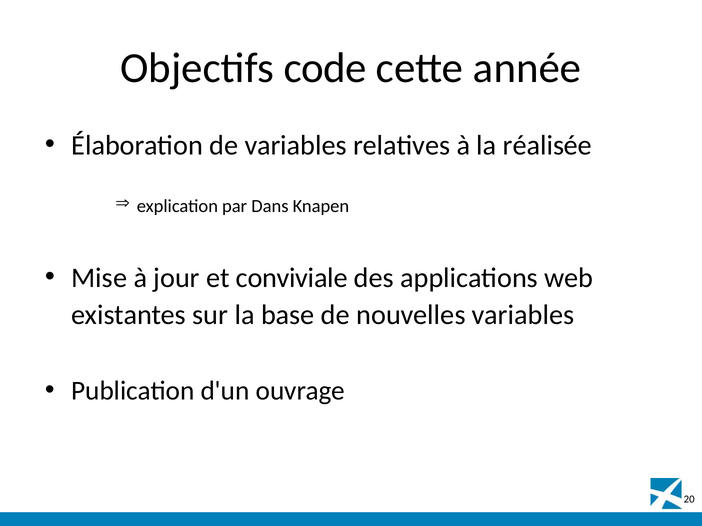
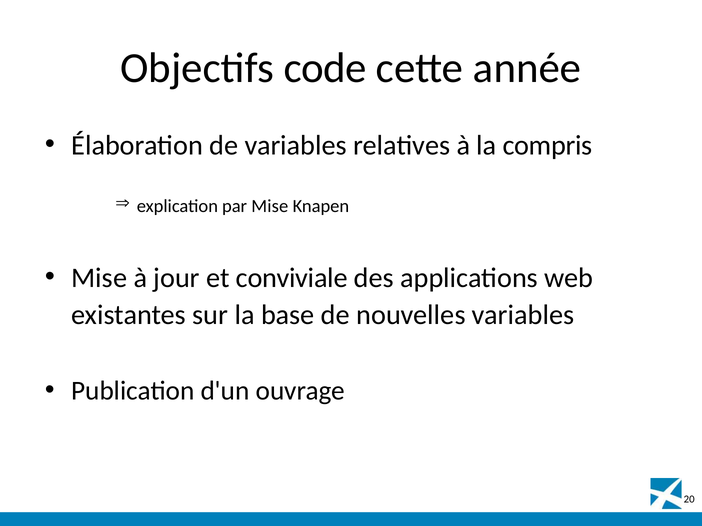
réalisée: réalisée -> compris
par Dans: Dans -> Mise
